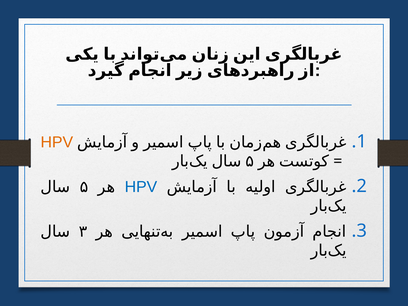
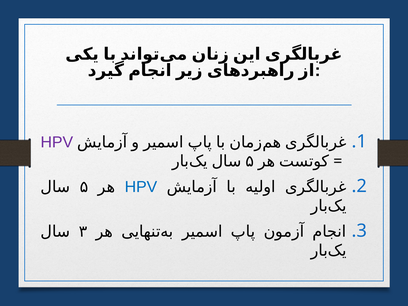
HPV at (57, 142) colour: orange -> purple
